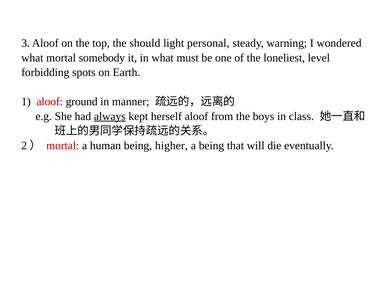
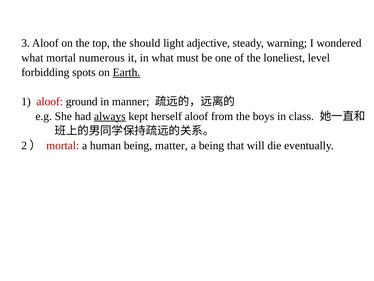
personal: personal -> adjective
somebody: somebody -> numerous
Earth underline: none -> present
higher: higher -> matter
